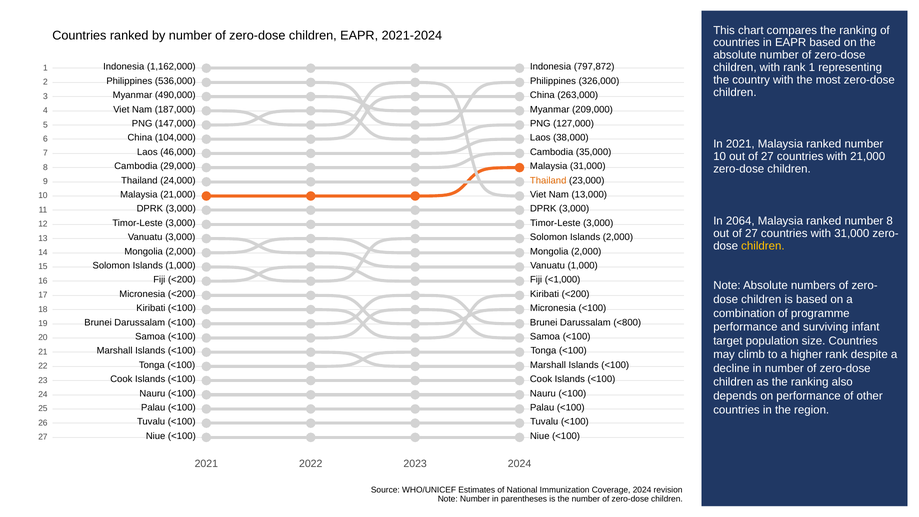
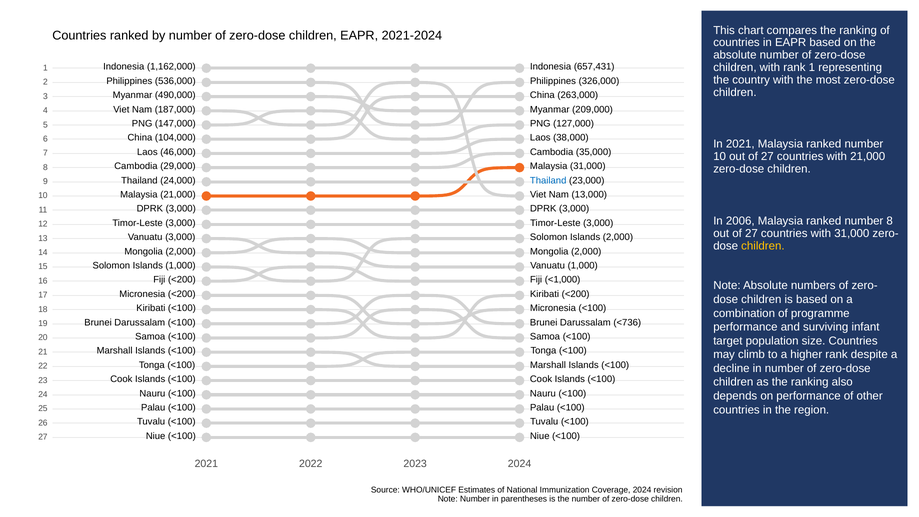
797,872: 797,872 -> 657,431
Thailand at (548, 180) colour: orange -> blue
2064: 2064 -> 2006
<800: <800 -> <736
